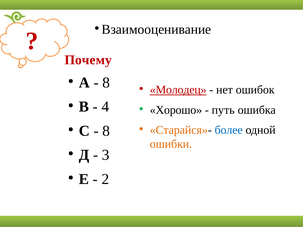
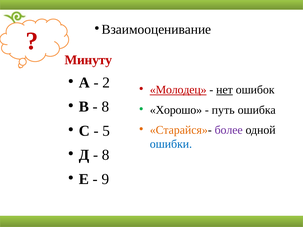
Почему: Почему -> Минуту
8 at (106, 83): 8 -> 2
нет underline: none -> present
4 at (105, 107): 4 -> 8
8 at (106, 131): 8 -> 5
более colour: blue -> purple
ошибки colour: orange -> blue
3 at (106, 155): 3 -> 8
2: 2 -> 9
